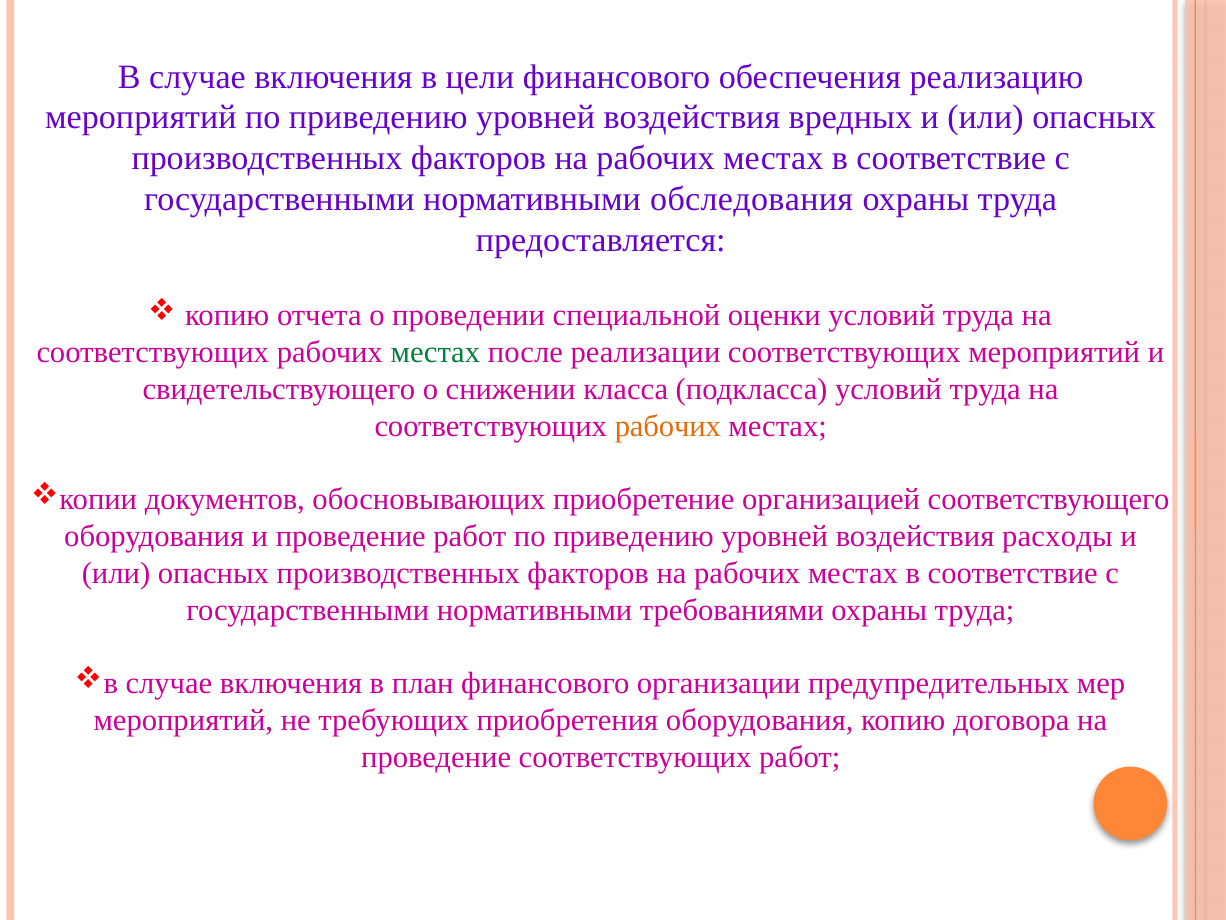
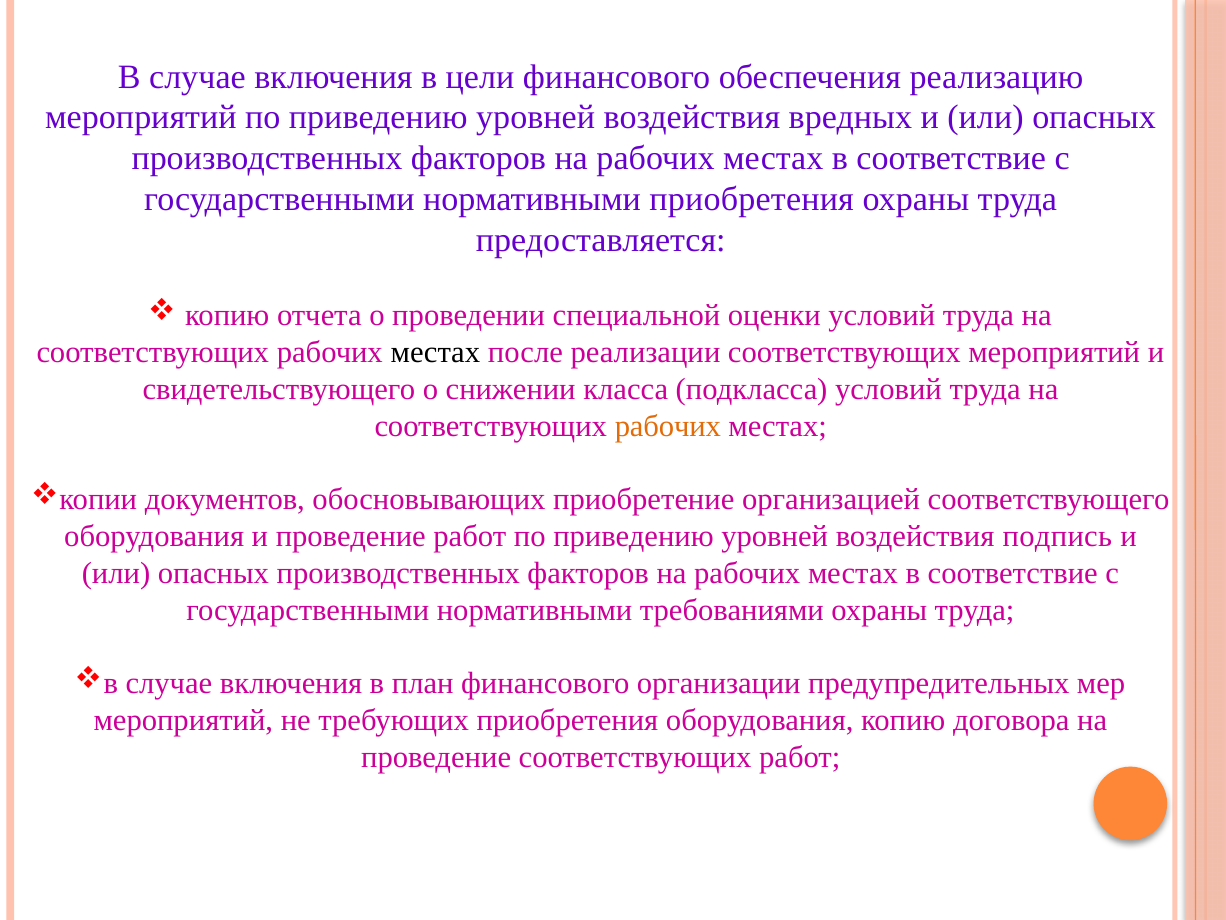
нормативными обследования: обследования -> приобретения
местах at (435, 352) colour: green -> black
расходы: расходы -> подпись
